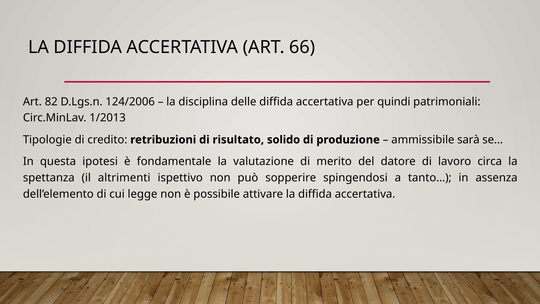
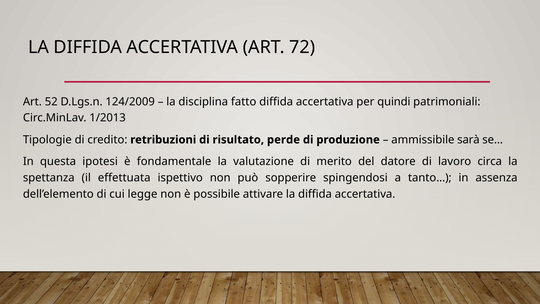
66: 66 -> 72
82: 82 -> 52
124/2006: 124/2006 -> 124/2009
delle: delle -> fatto
solido: solido -> perde
altrimenti: altrimenti -> effettuata
